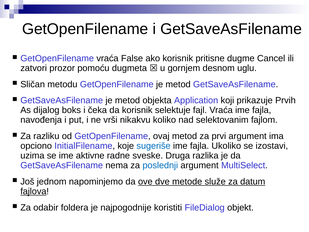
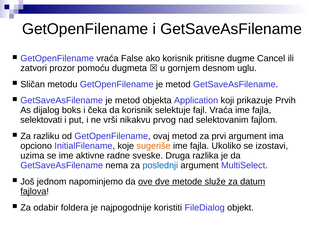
navođenja: navođenja -> selektovati
koliko: koliko -> prvog
sugeriše colour: blue -> orange
